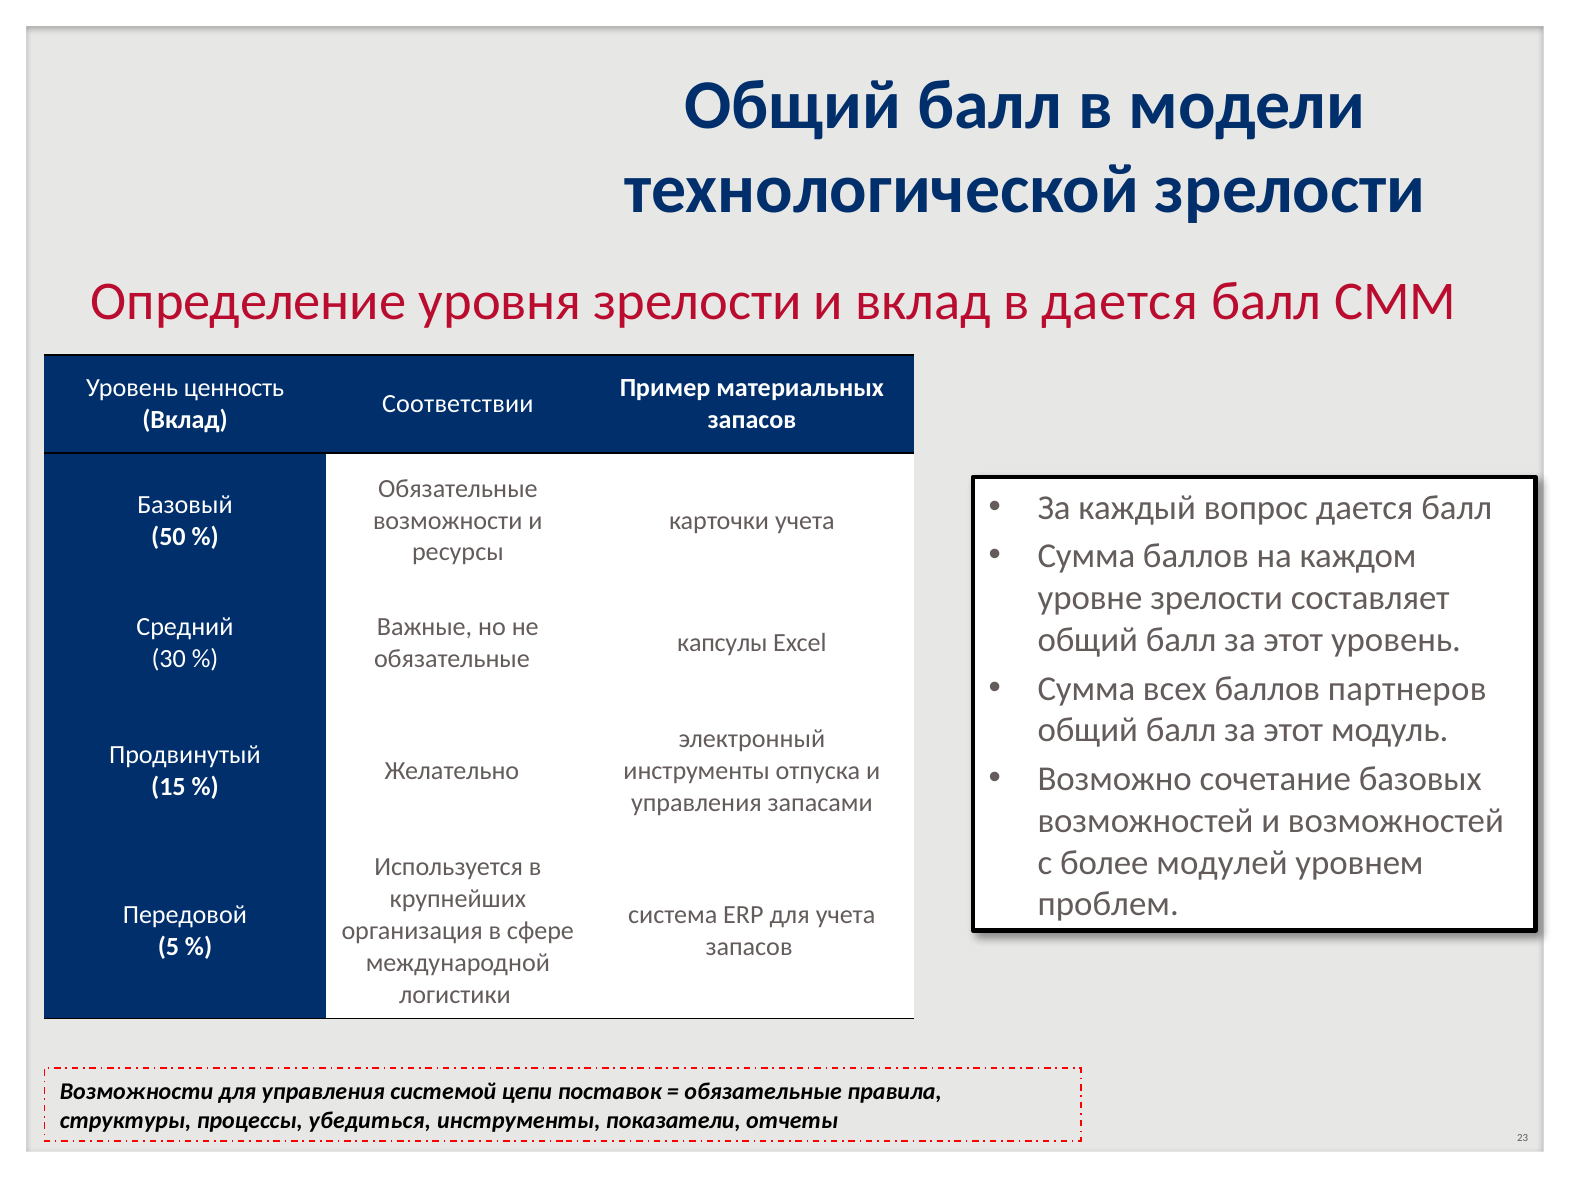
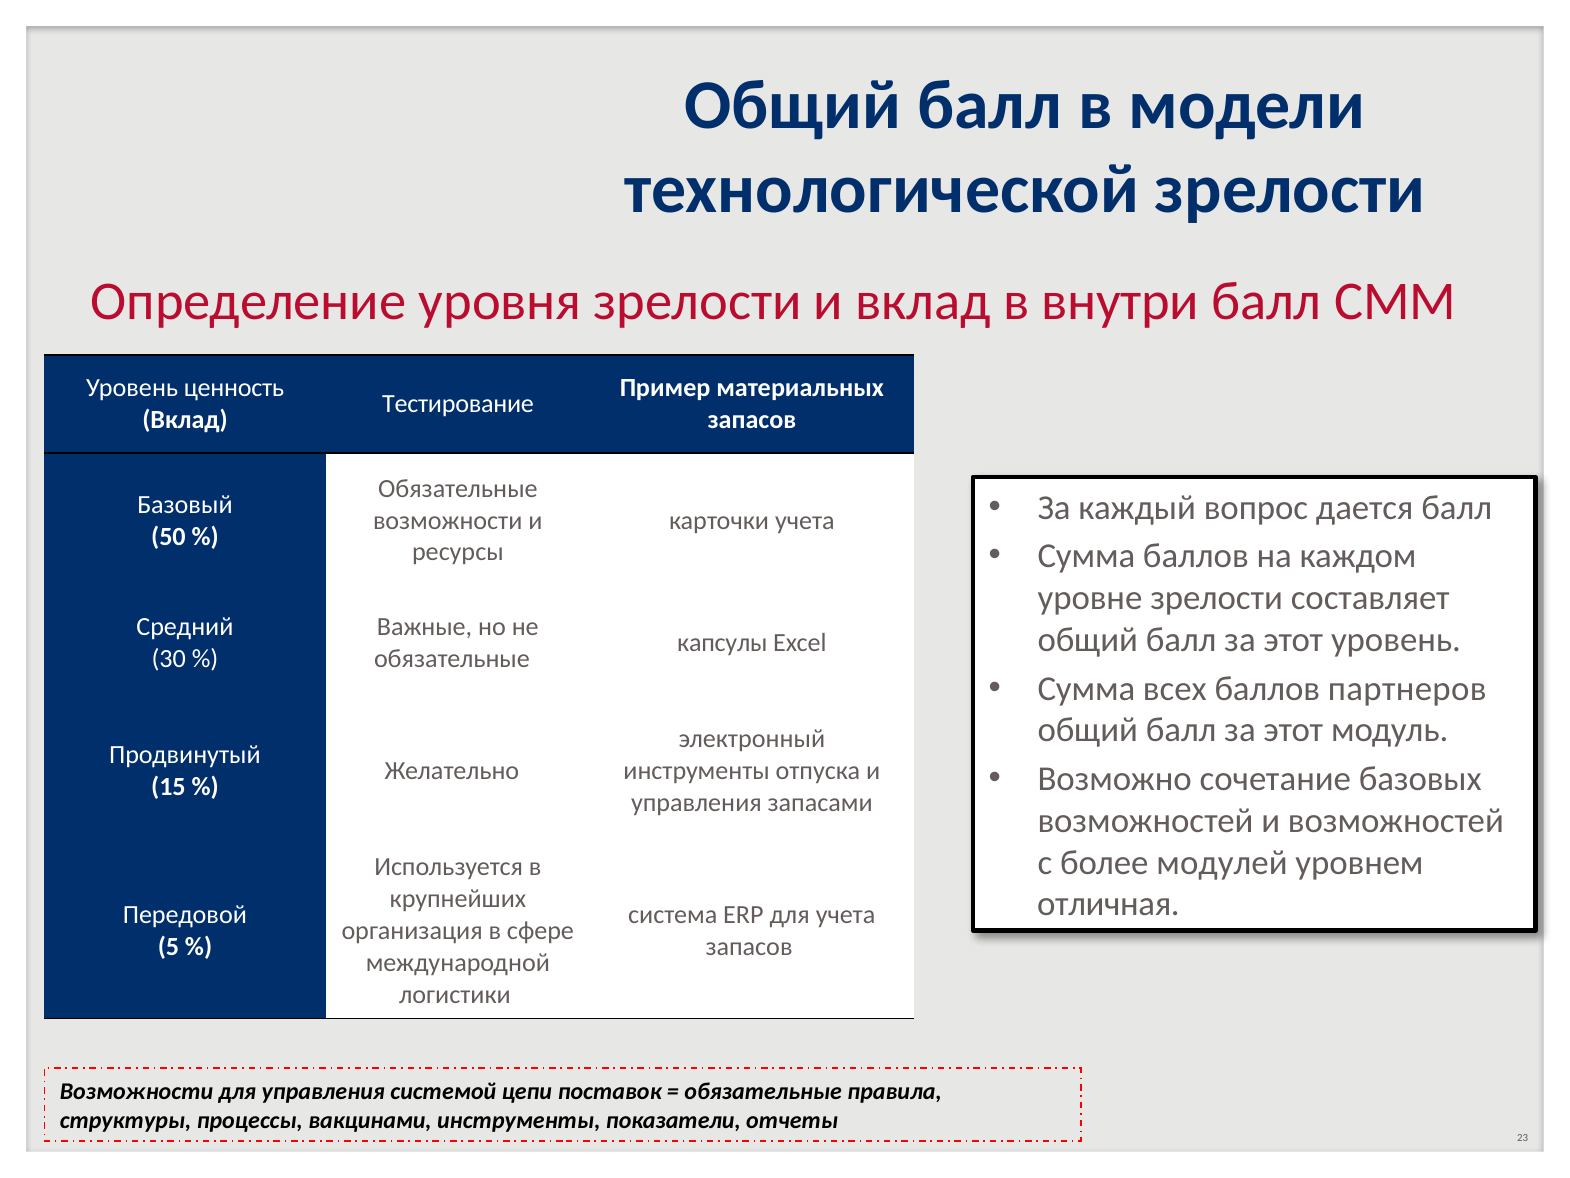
в дается: дается -> внутри
Соответствии: Соответствии -> Тестирование
проблем: проблем -> отличная
убедиться: убедиться -> вакцинами
